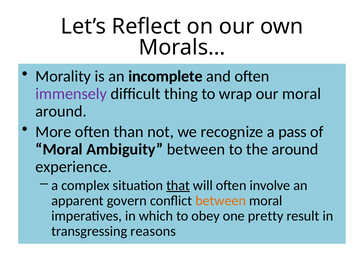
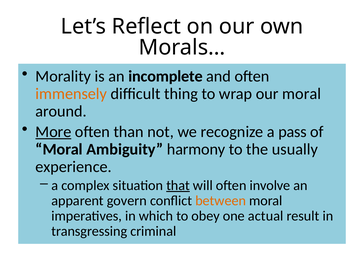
immensely colour: purple -> orange
More underline: none -> present
Ambiguity between: between -> harmony
the around: around -> usually
pretty: pretty -> actual
reasons: reasons -> criminal
